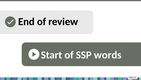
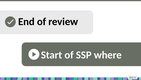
words: words -> where
